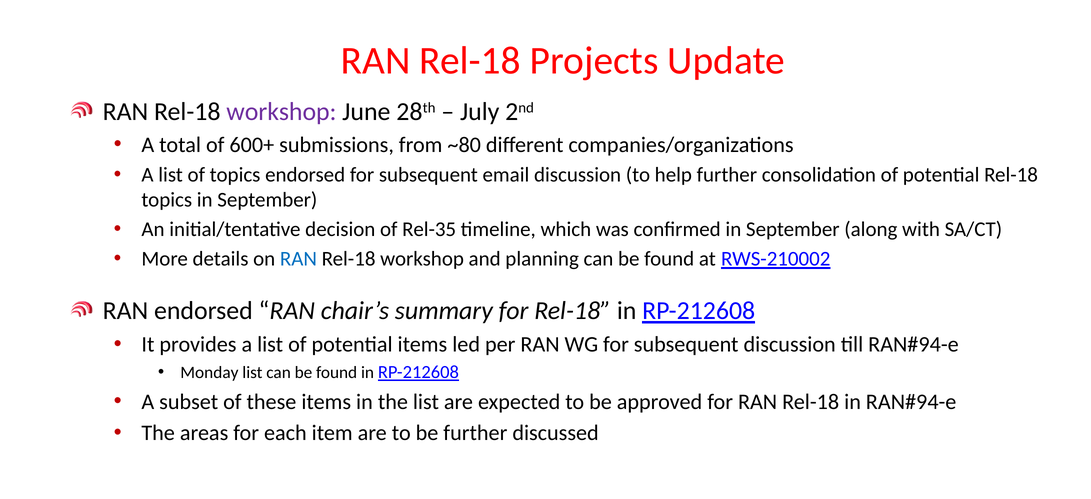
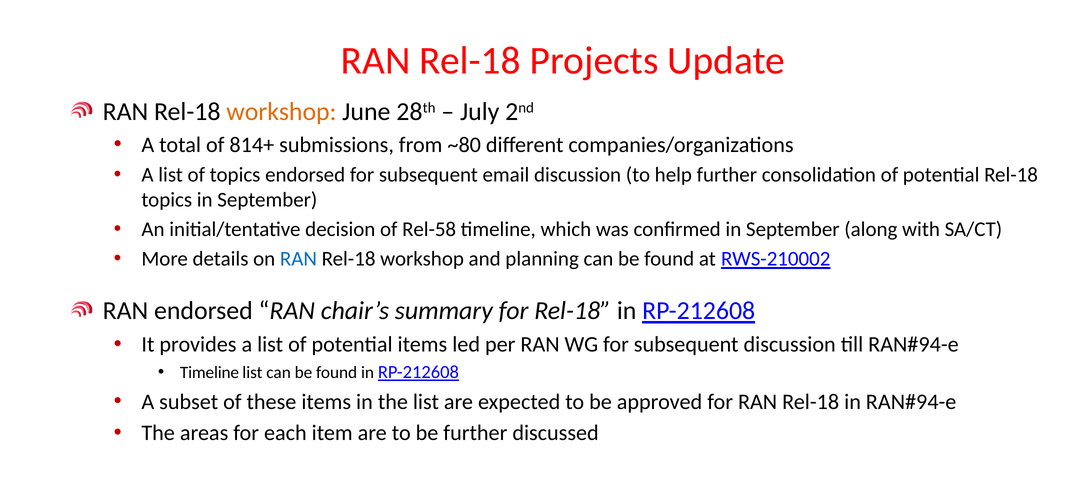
workshop at (281, 112) colour: purple -> orange
600+: 600+ -> 814+
Rel-35: Rel-35 -> Rel-58
Monday at (209, 373): Monday -> Timeline
